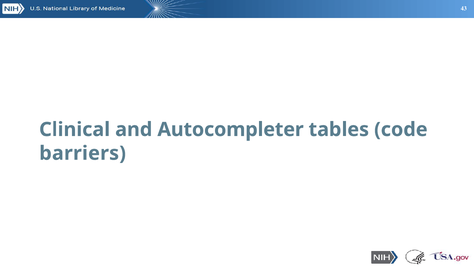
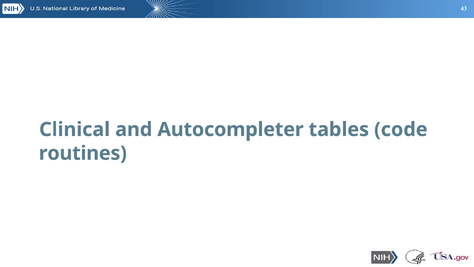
barriers: barriers -> routines
